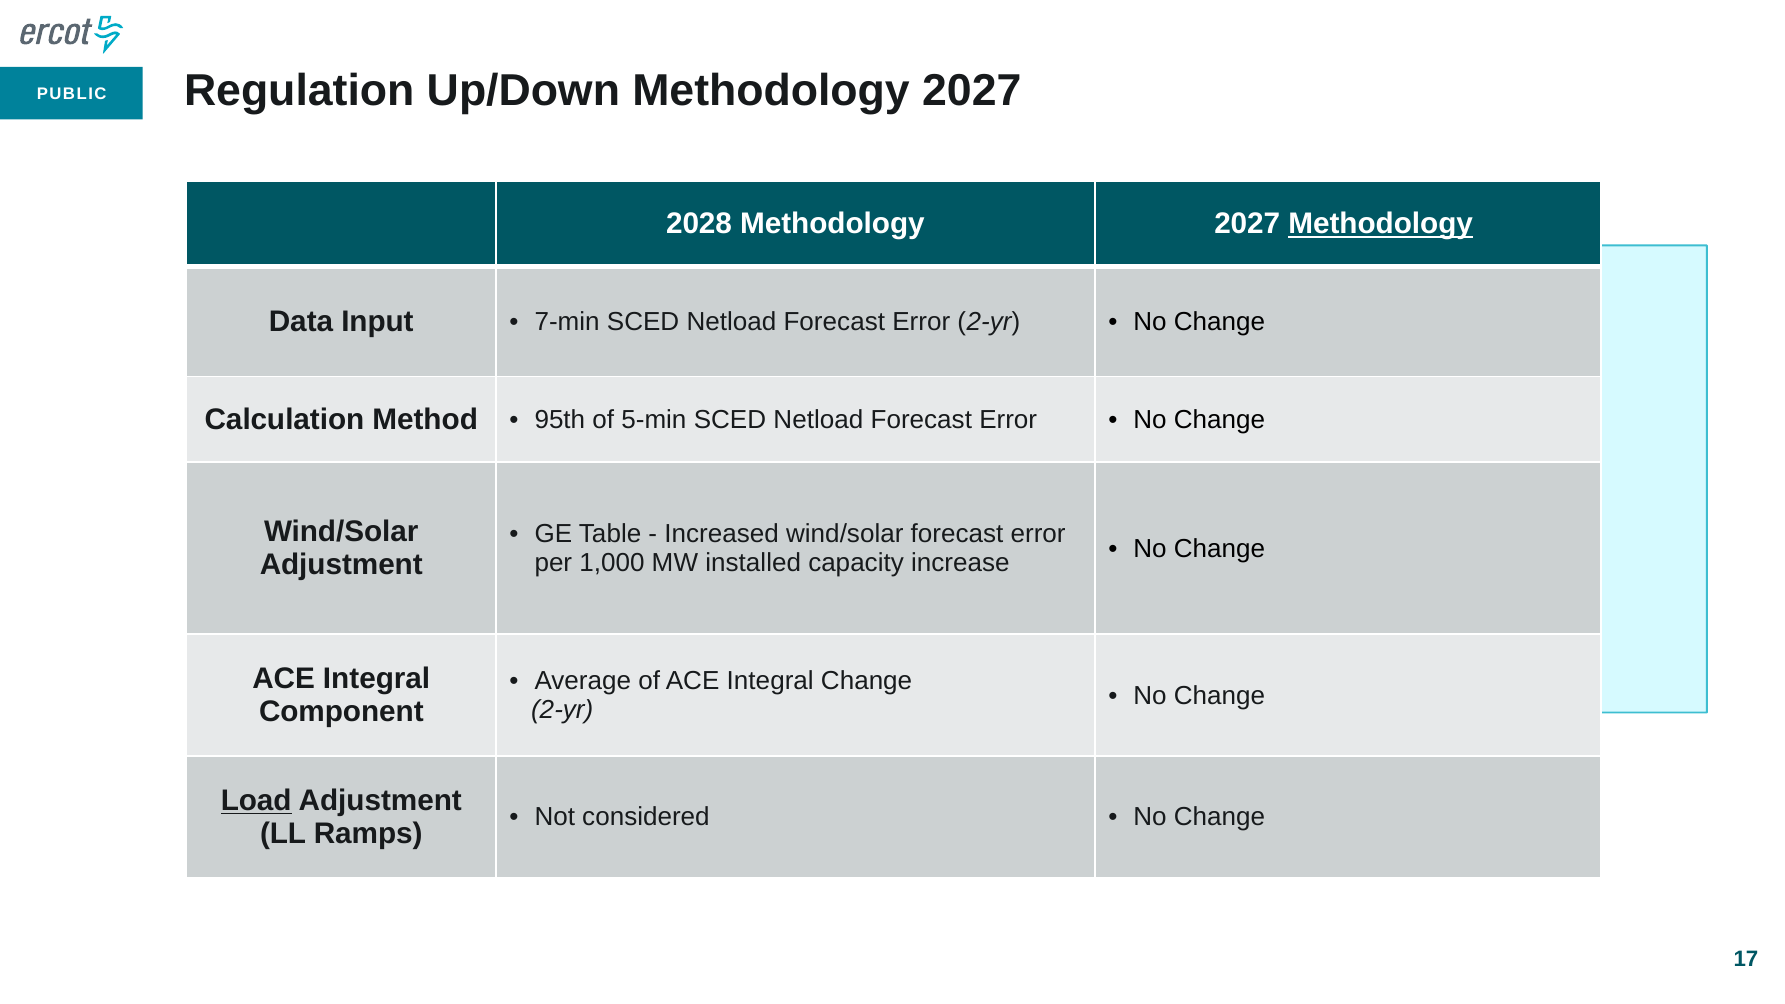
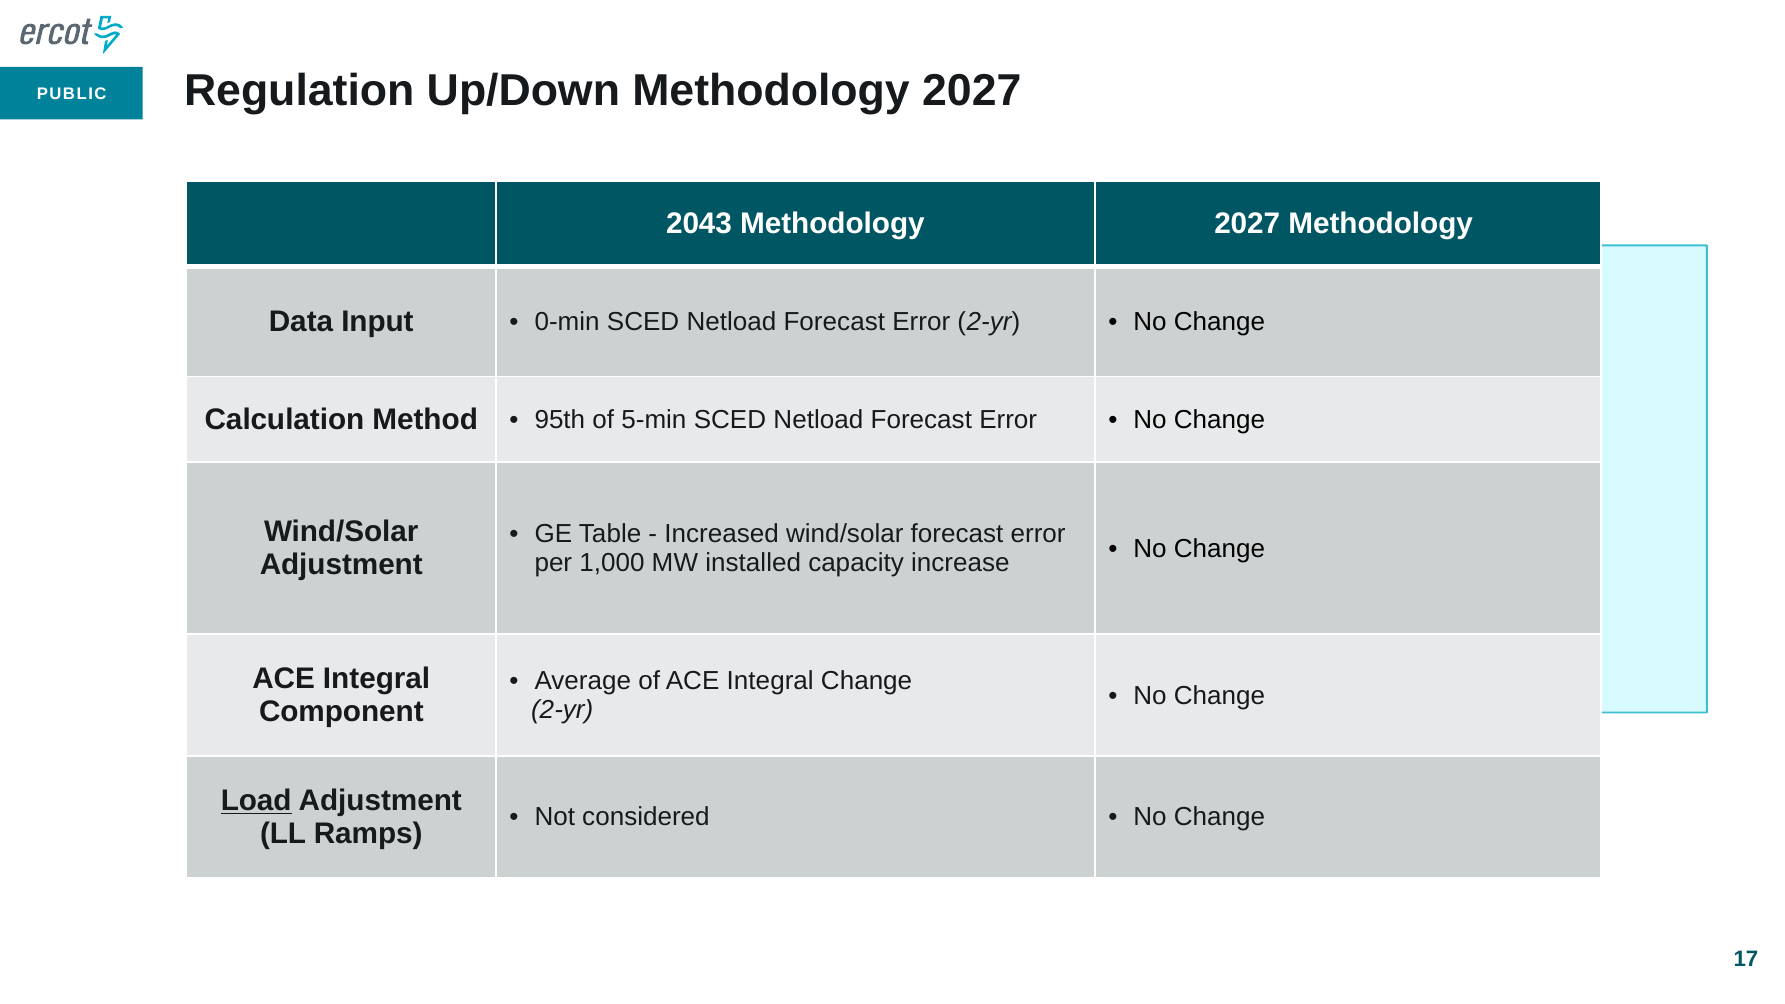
2028: 2028 -> 2043
Methodology at (1381, 224) underline: present -> none
7-min: 7-min -> 0-min
